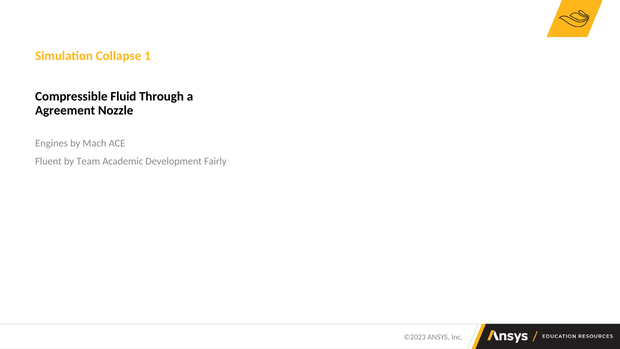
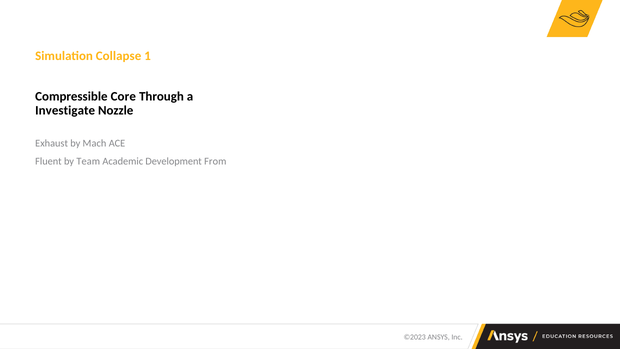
Fluid: Fluid -> Core
Agreement: Agreement -> Investigate
Engines: Engines -> Exhaust
Fairly: Fairly -> From
